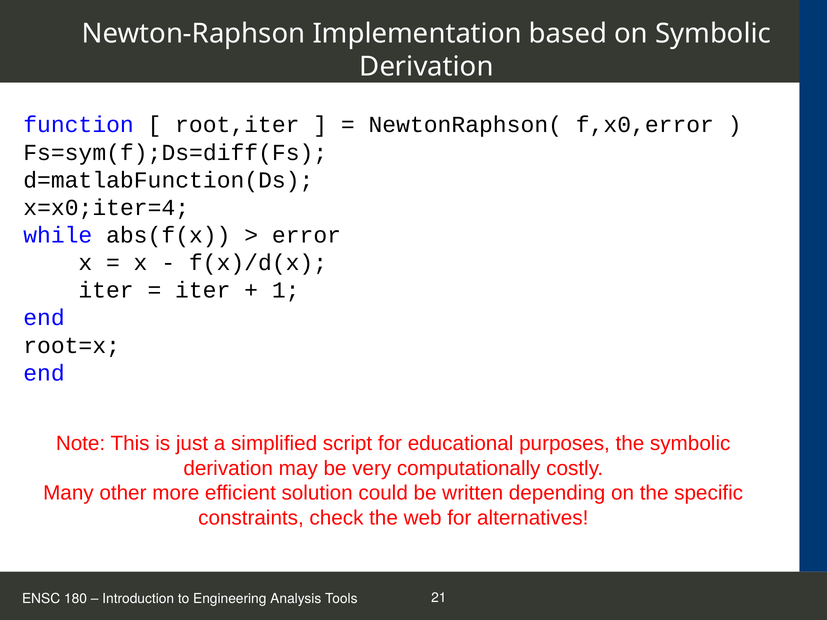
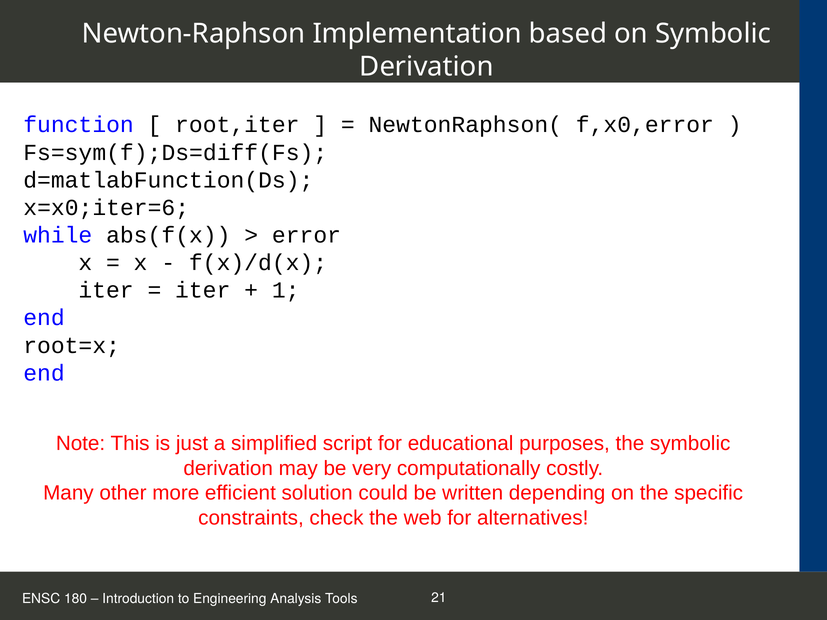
x=x0;iter=4: x=x0;iter=4 -> x=x0;iter=6
